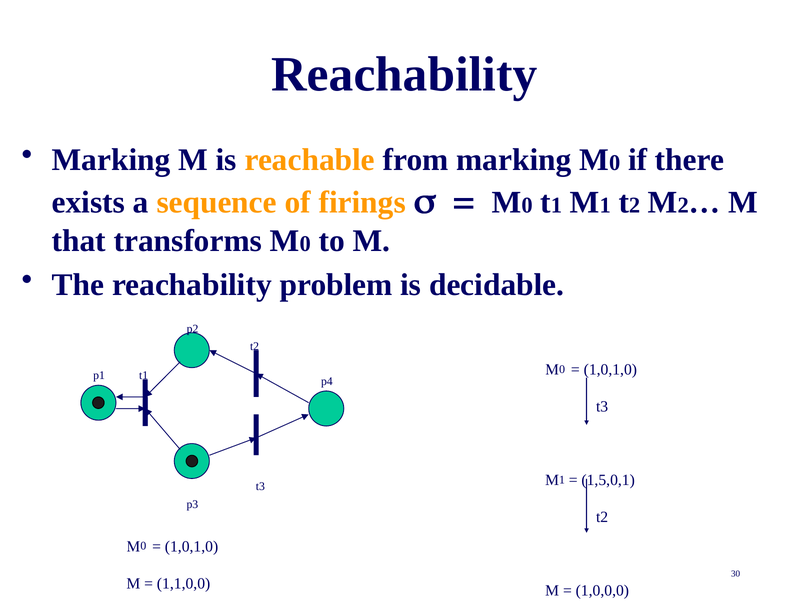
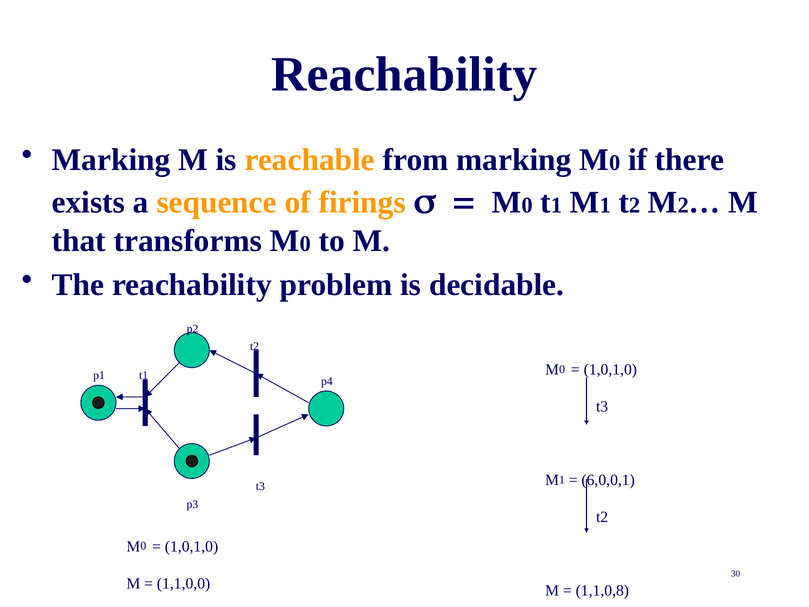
1,5,0,1: 1,5,0,1 -> 6,0,0,1
1,0,0,0: 1,0,0,0 -> 1,1,0,8
